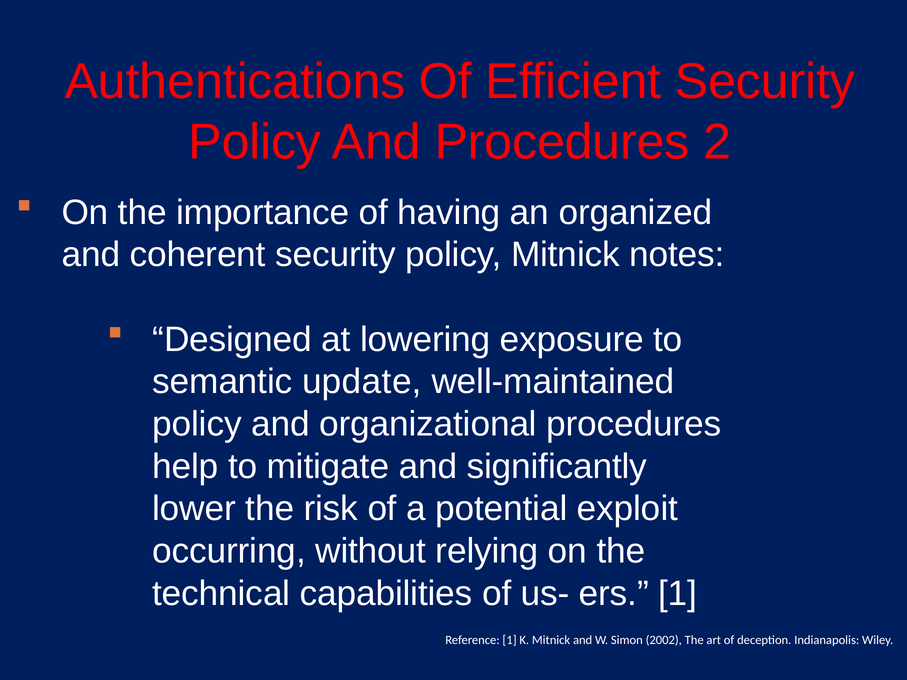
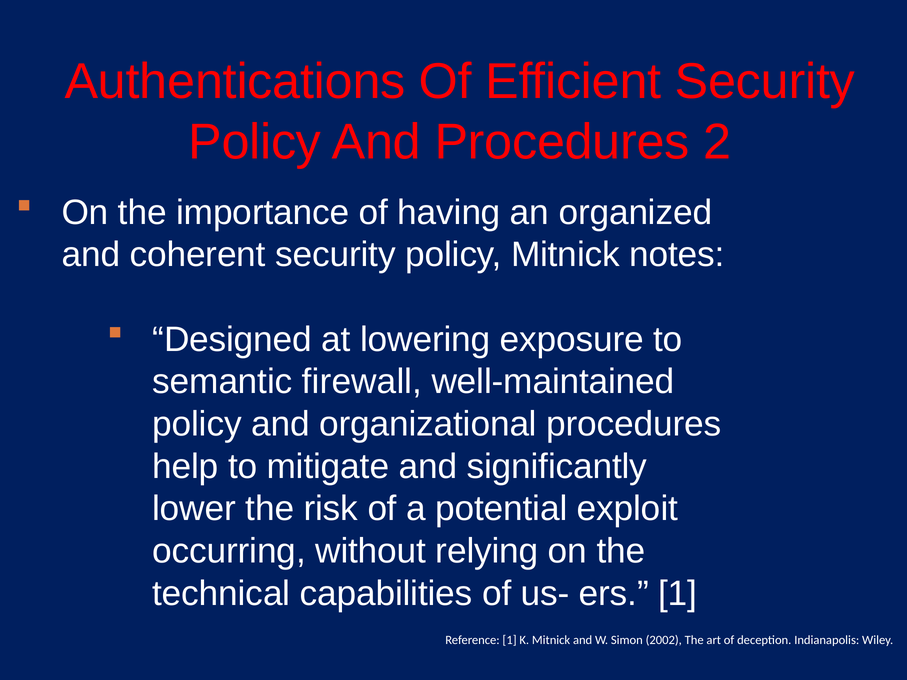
update: update -> firewall
